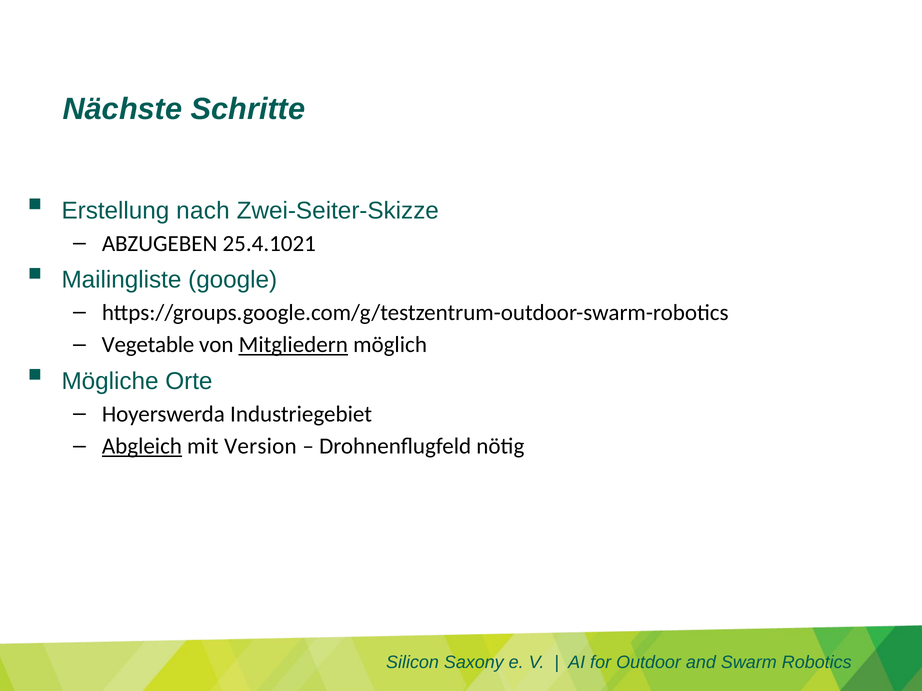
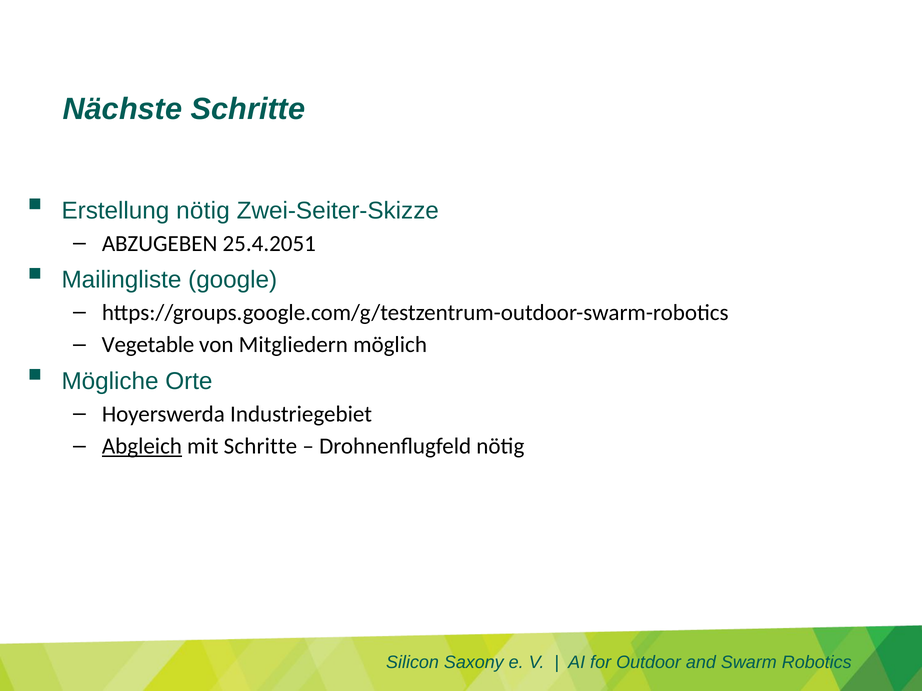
Erstellung nach: nach -> nötig
25.4.1021: 25.4.1021 -> 25.4.2051
Mitgliedern underline: present -> none
mit Version: Version -> Schritte
